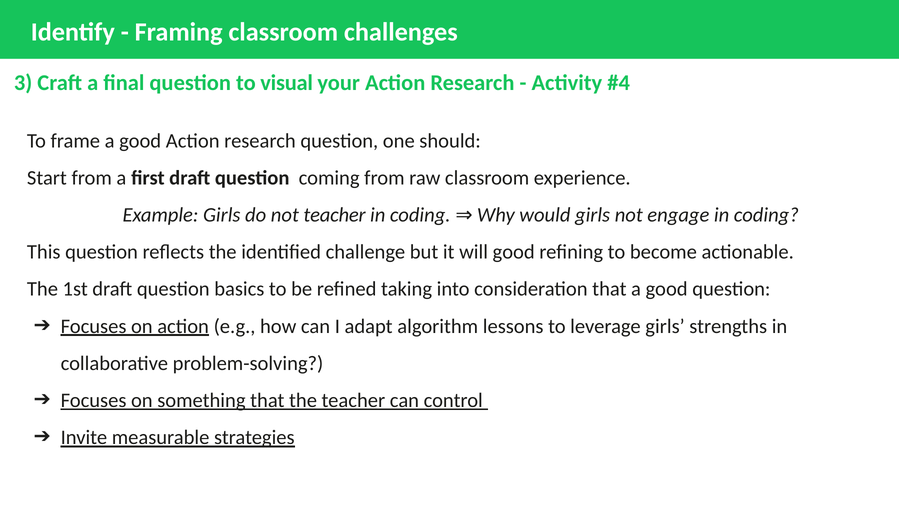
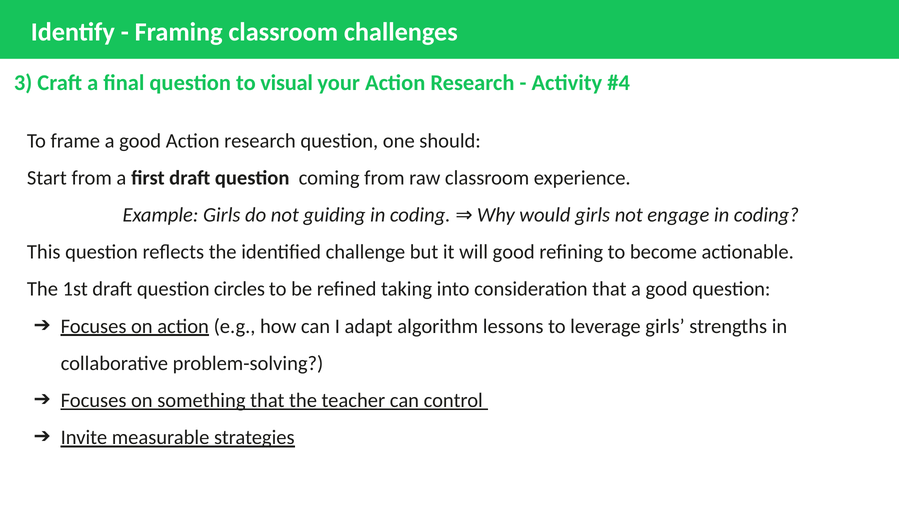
not teacher: teacher -> guiding
basics: basics -> circles
